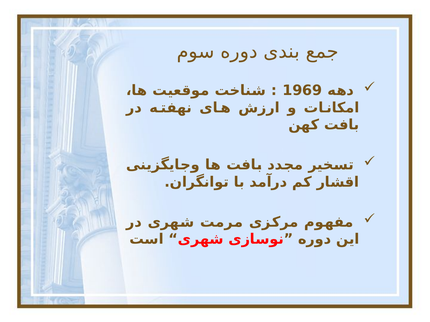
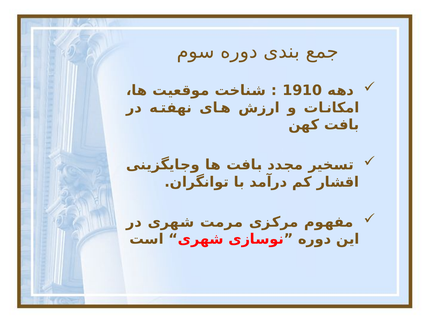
1969: 1969 -> 1910
